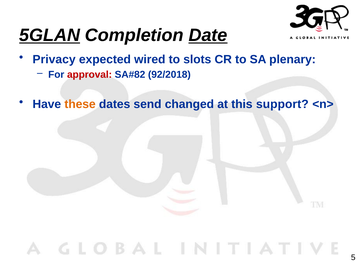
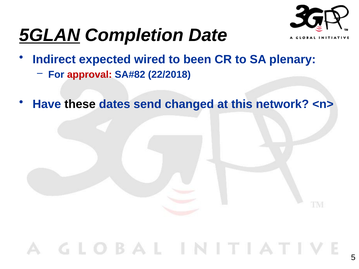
Date underline: present -> none
Privacy: Privacy -> Indirect
slots: slots -> been
92/2018: 92/2018 -> 22/2018
these colour: orange -> black
support: support -> network
